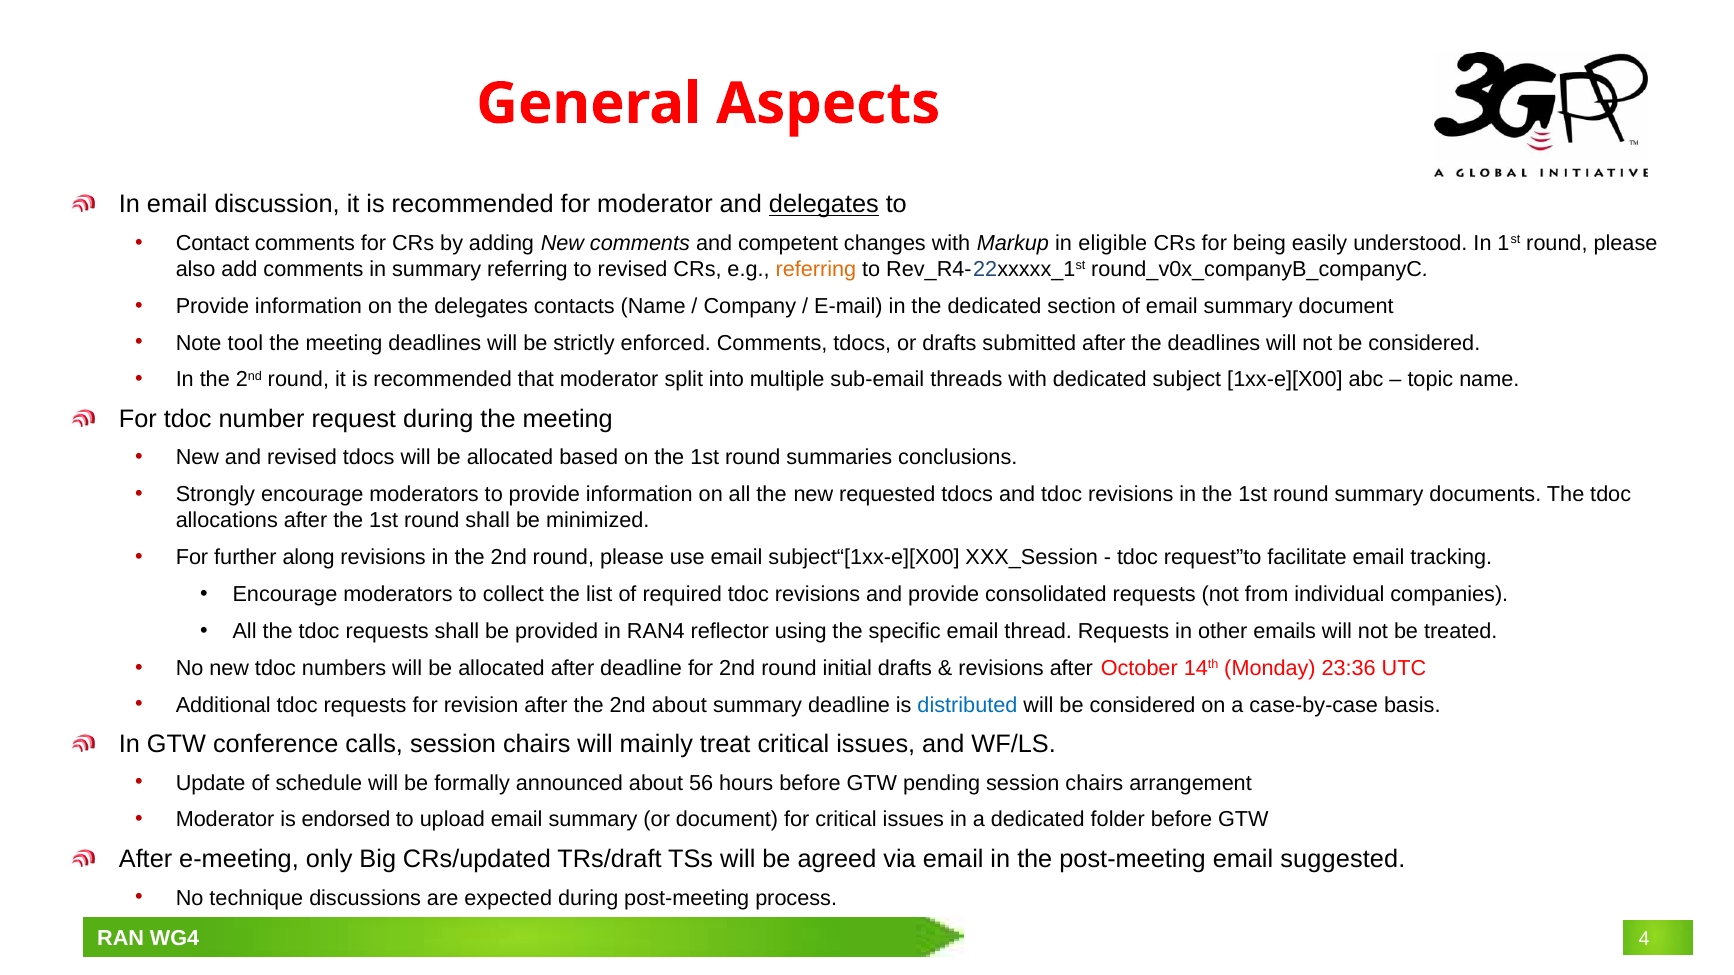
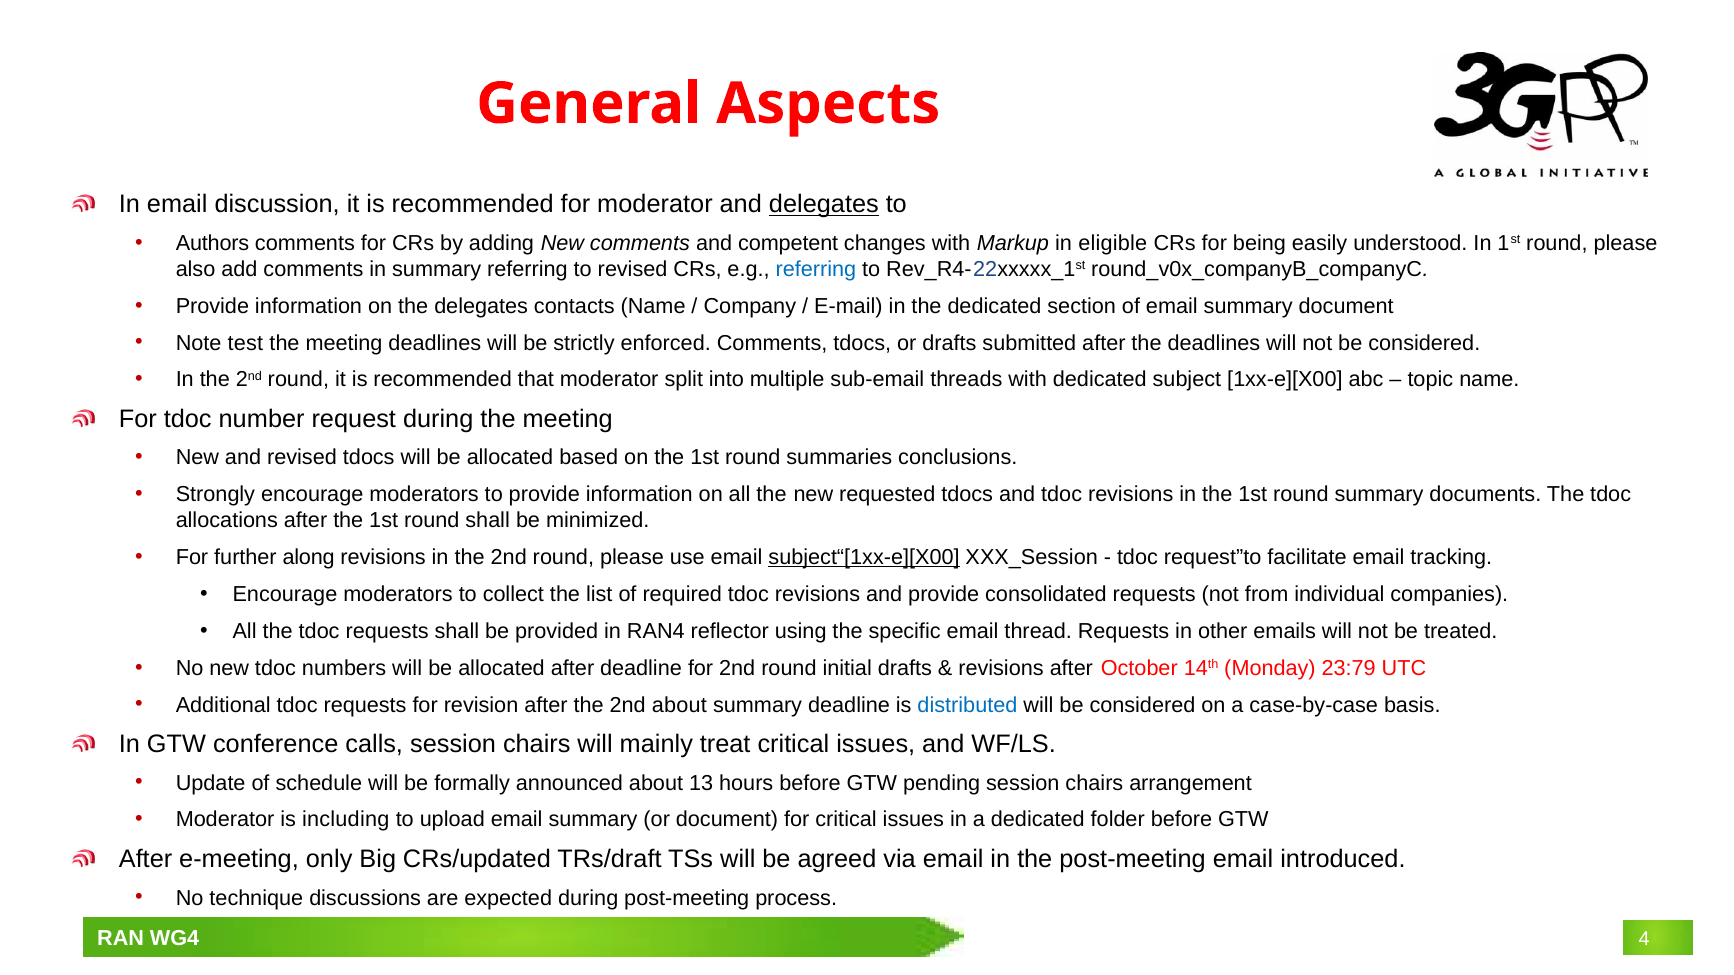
Contact: Contact -> Authors
referring at (816, 269) colour: orange -> blue
tool: tool -> test
subject“[1xx-e][X00 underline: none -> present
23:36: 23:36 -> 23:79
56: 56 -> 13
endorsed: endorsed -> including
suggested: suggested -> introduced
